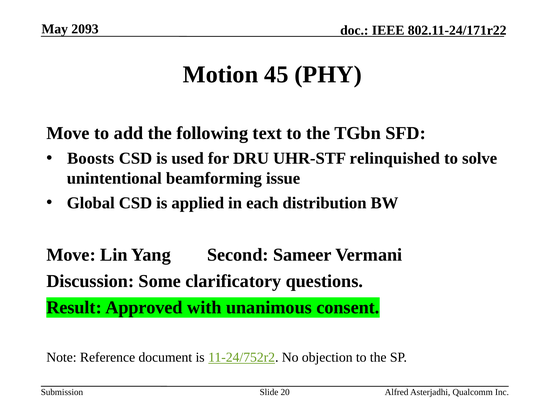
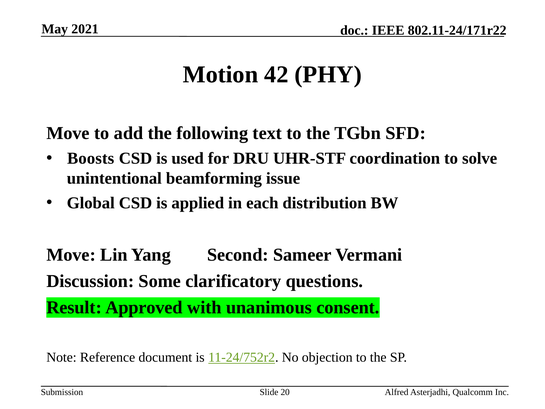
2093: 2093 -> 2021
45: 45 -> 42
relinquished: relinquished -> coordination
